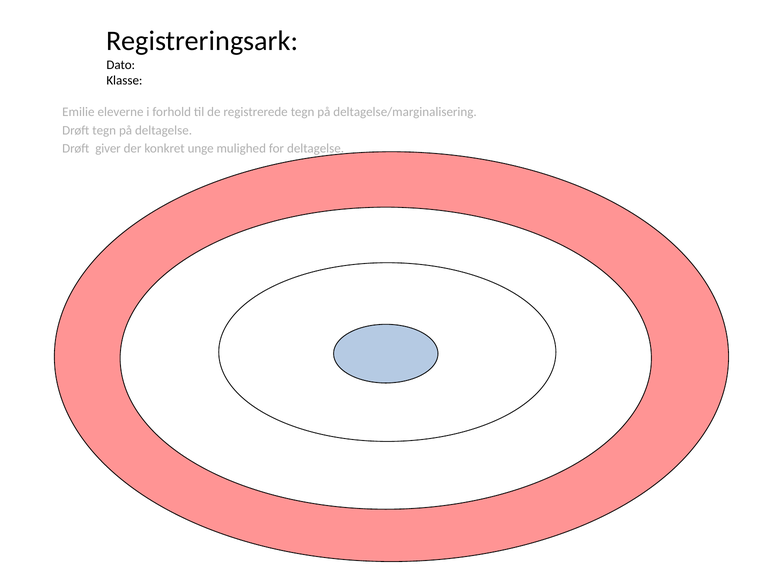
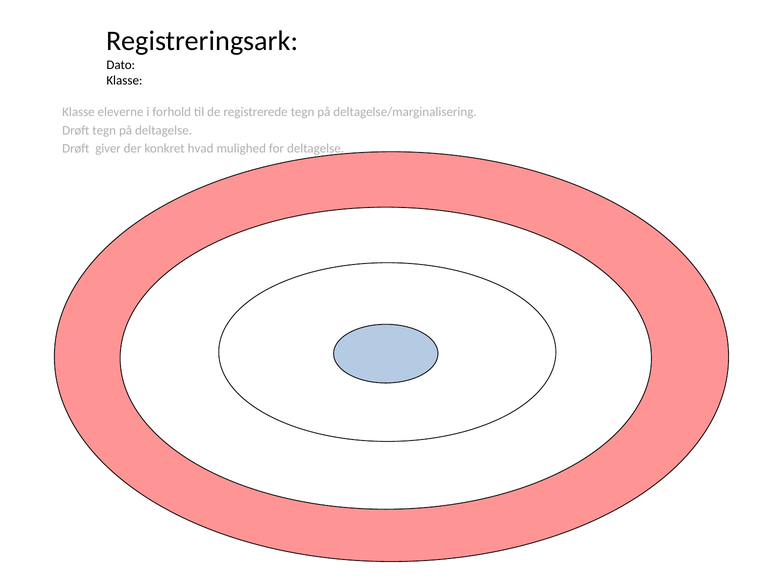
Emilie at (78, 112): Emilie -> Klasse
unge: unge -> hvad
